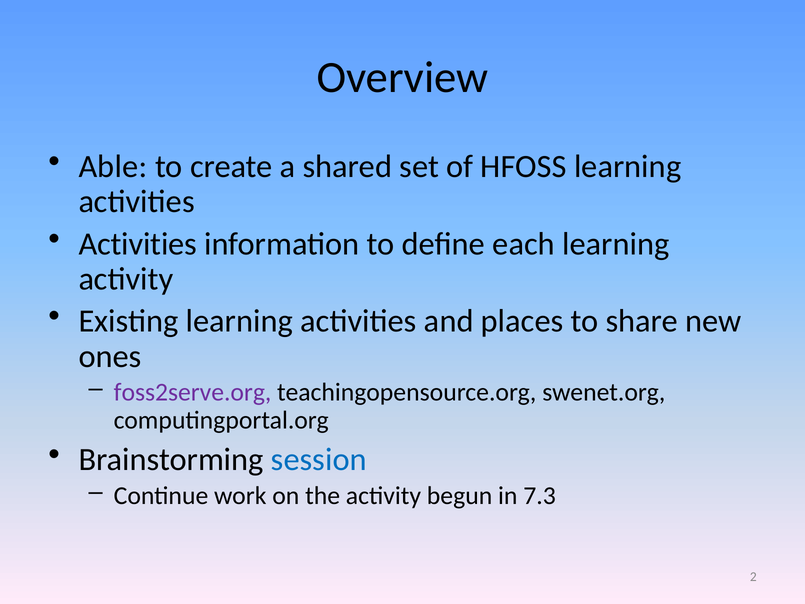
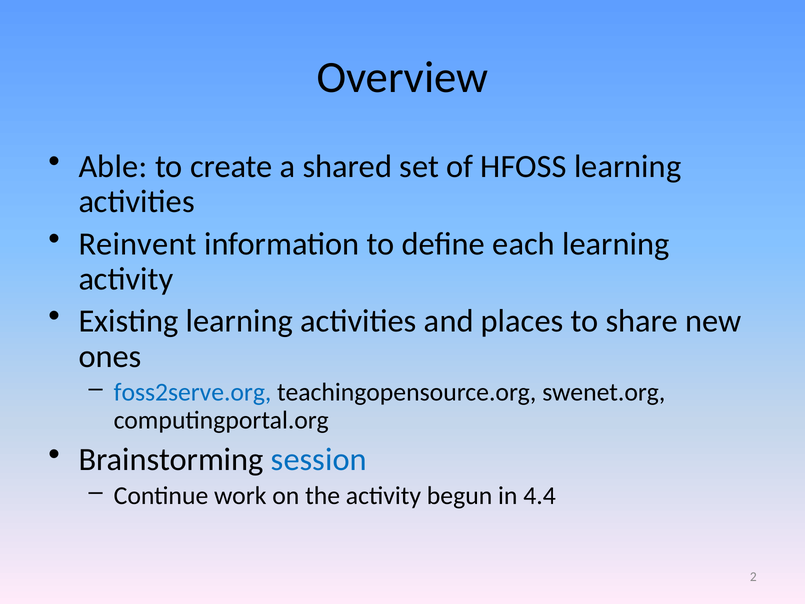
Activities at (138, 244): Activities -> Reinvent
foss2serve.org colour: purple -> blue
7.3: 7.3 -> 4.4
